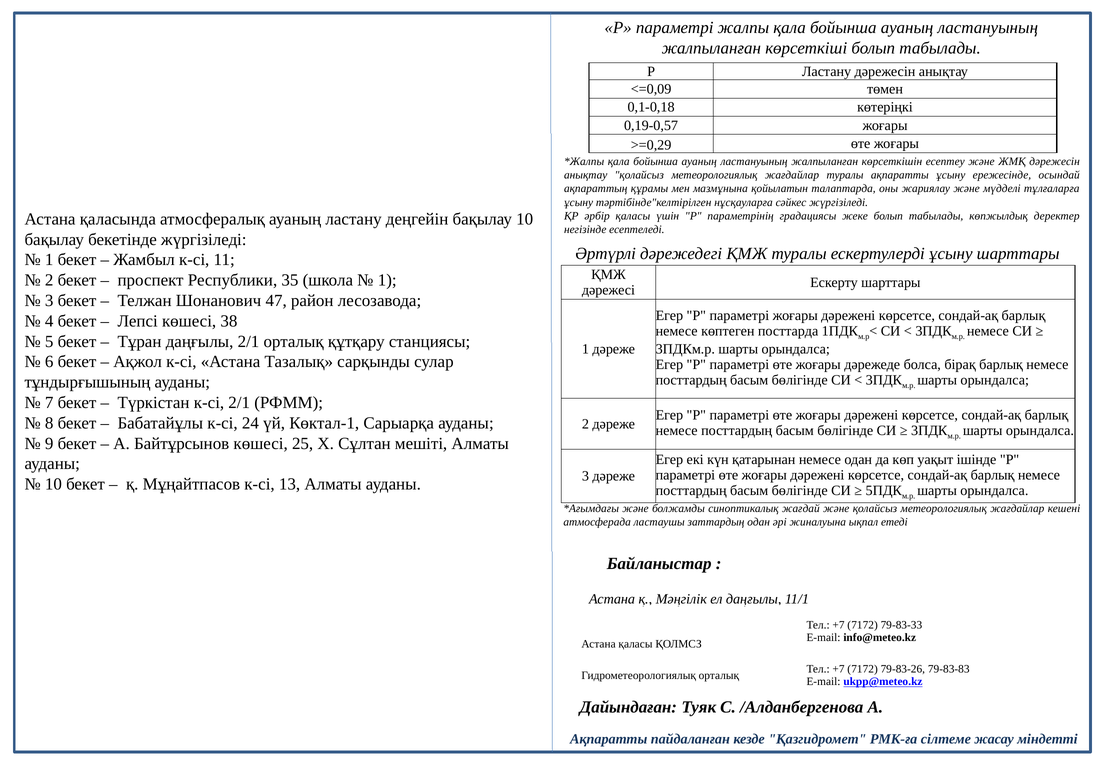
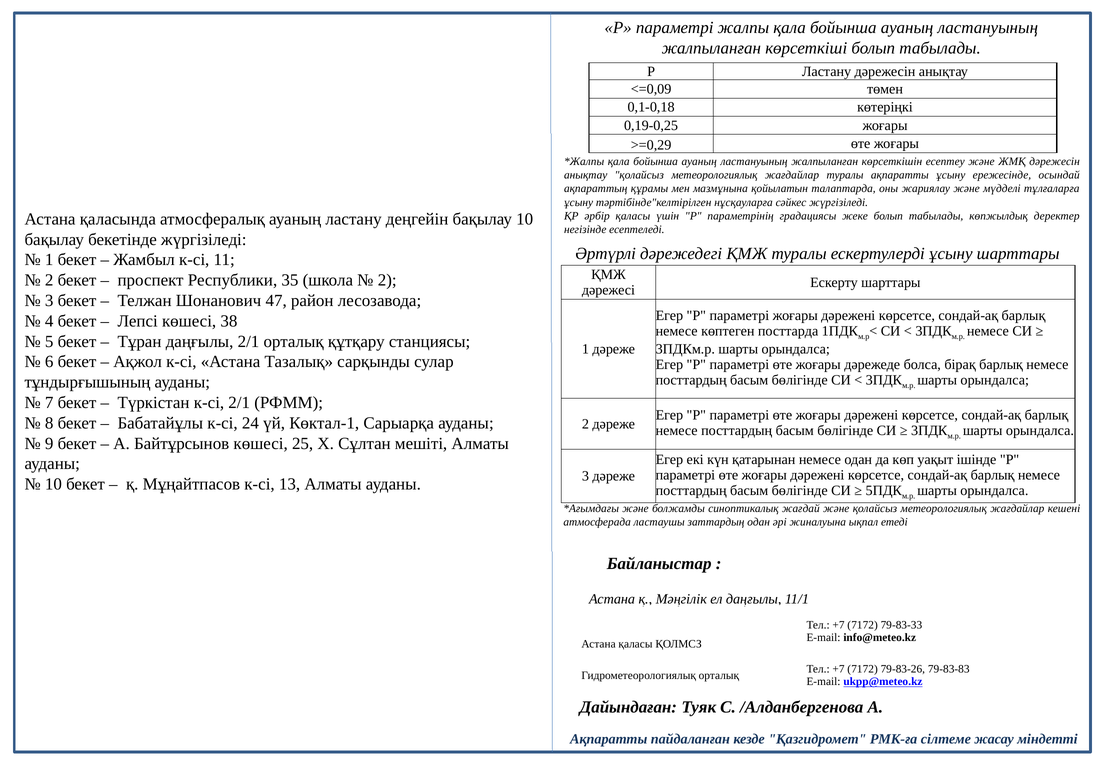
0,19-0,57: 0,19-0,57 -> 0,19-0,25
1 at (387, 280): 1 -> 2
